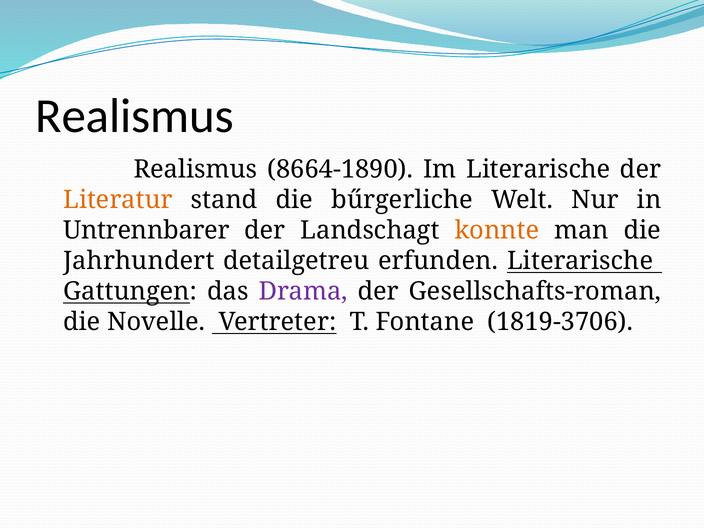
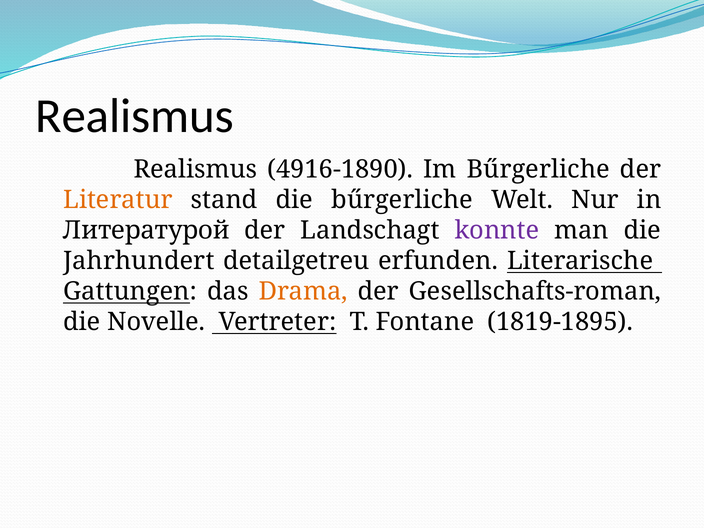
8664-1890: 8664-1890 -> 4916-1890
Im Literarische: Literarische -> Bűrgerliche
Untrennbarer: Untrennbarer -> Литературой
konnte colour: orange -> purple
Drama colour: purple -> orange
1819-3706: 1819-3706 -> 1819-1895
